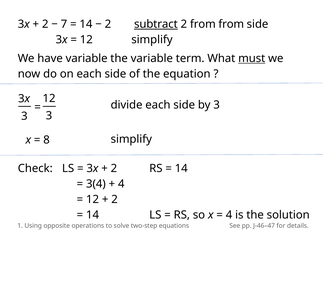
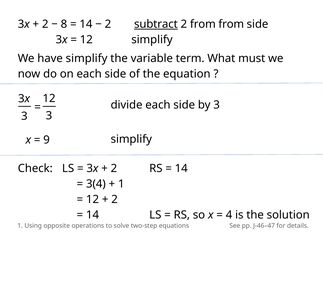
7: 7 -> 8
have variable: variable -> simplify
must underline: present -> none
8: 8 -> 9
4 at (121, 184): 4 -> 1
